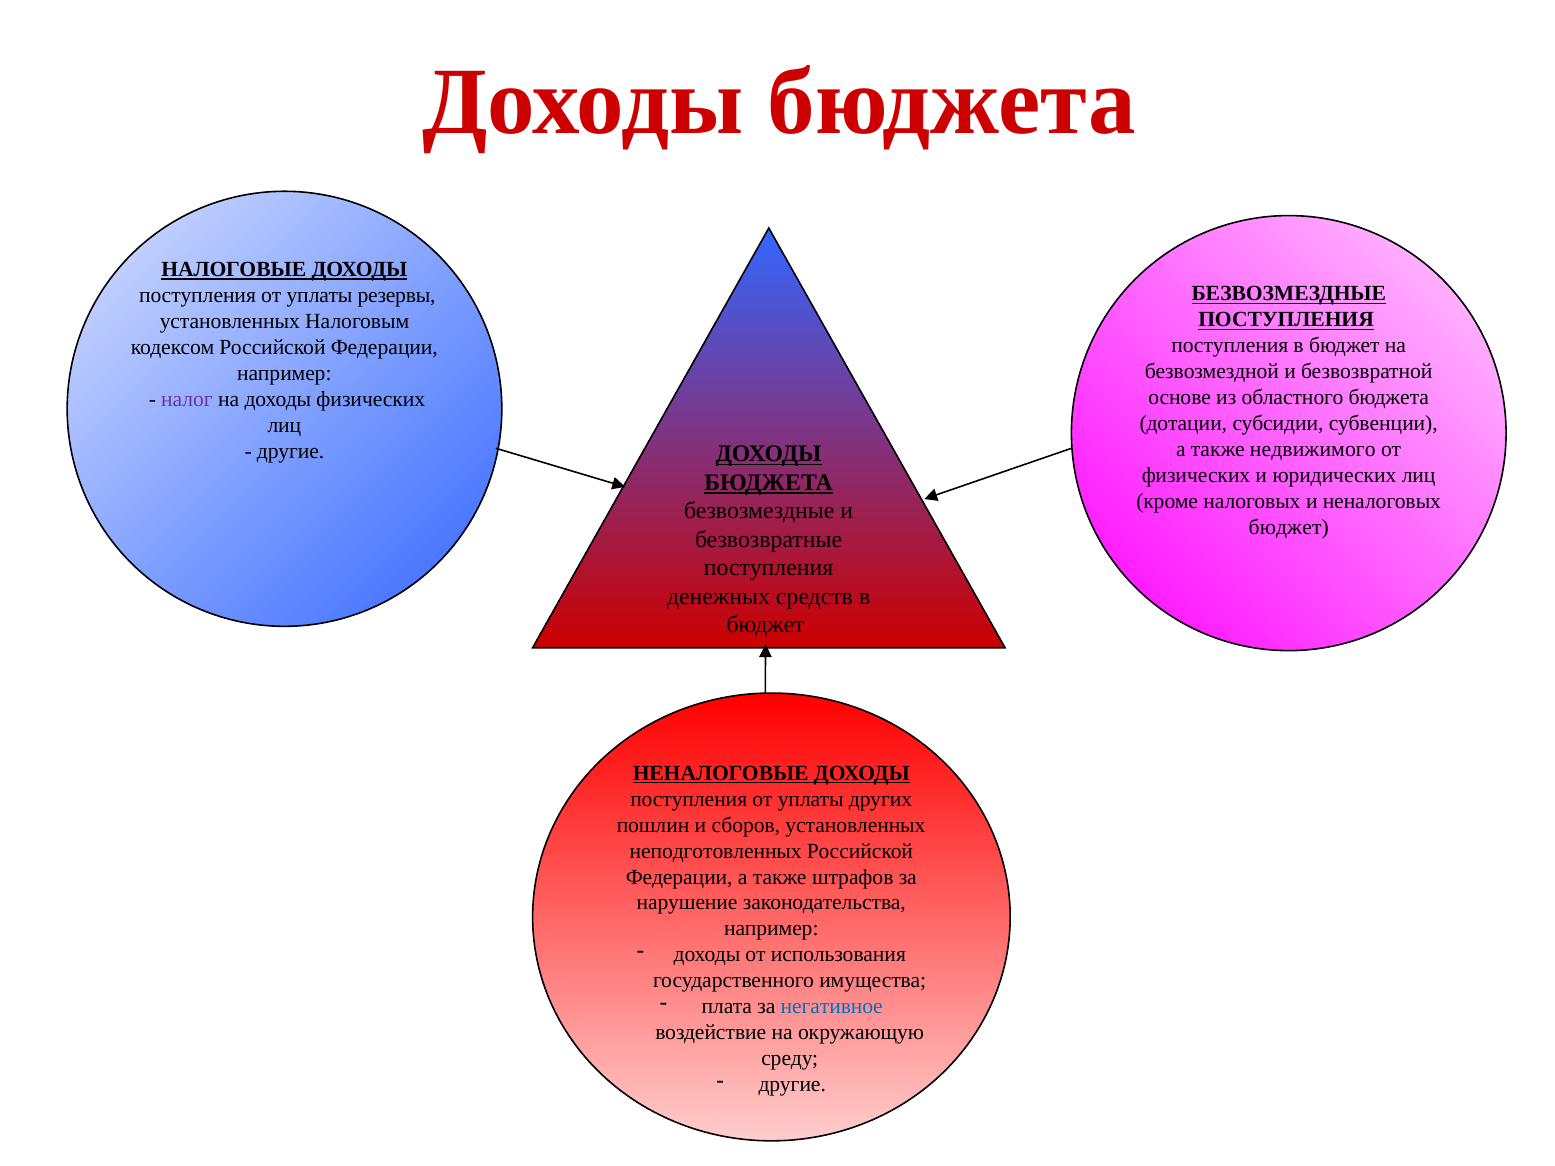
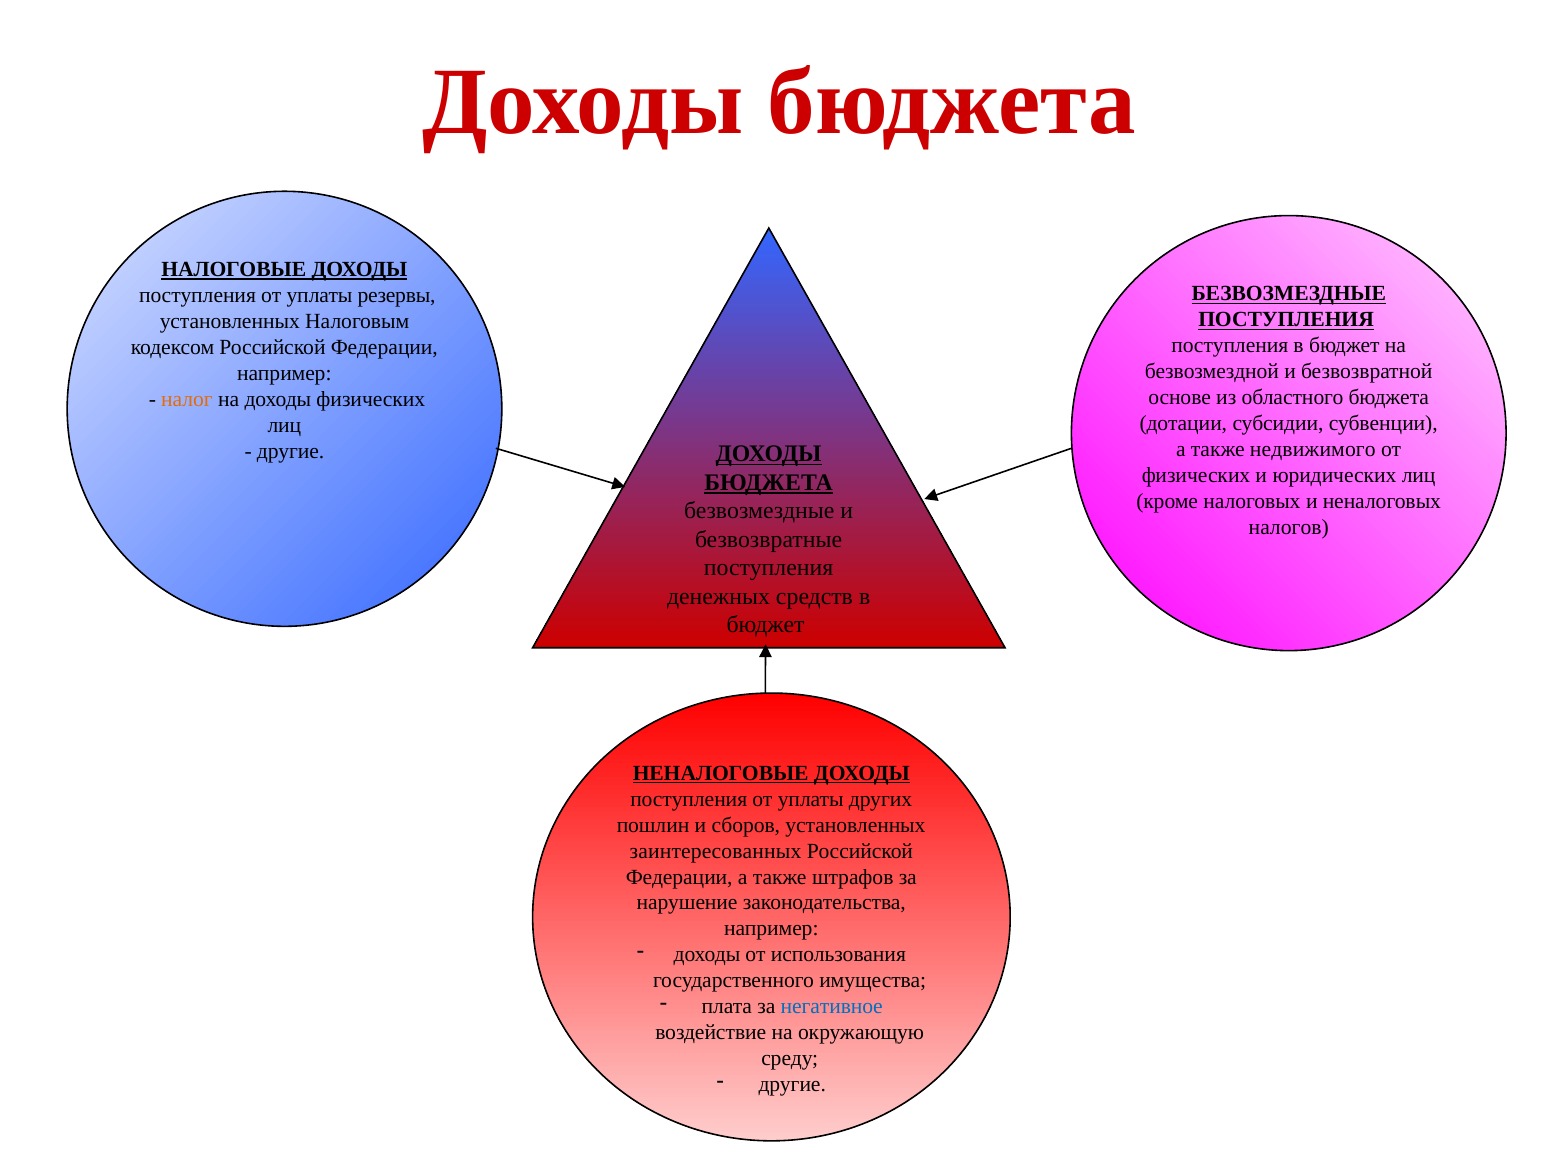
налог colour: purple -> orange
бюджет at (1289, 527): бюджет -> налогов
неподготовленных: неподготовленных -> заинтересованных
